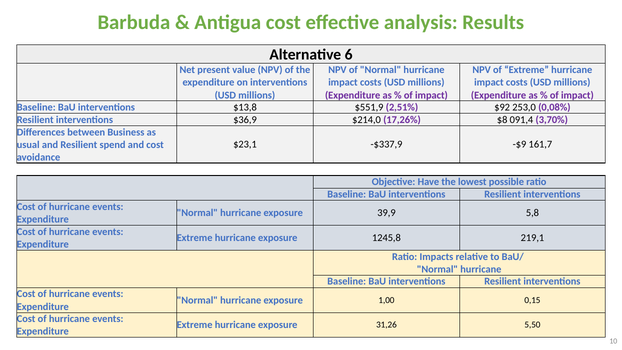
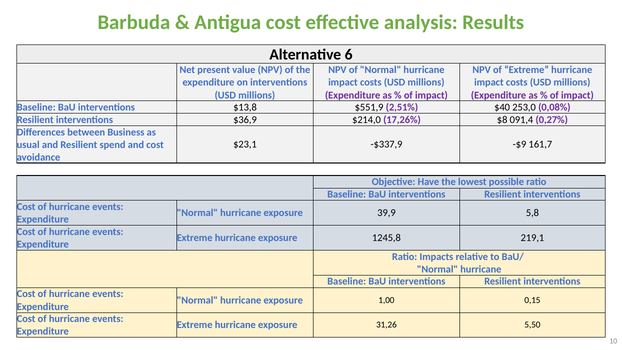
$92: $92 -> $40
3,70%: 3,70% -> 0,27%
